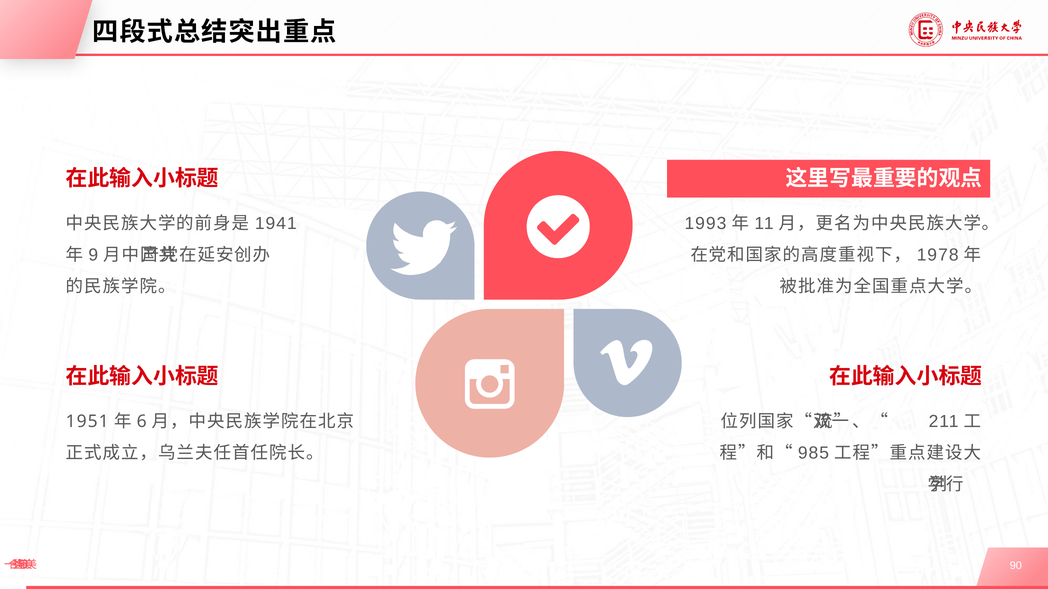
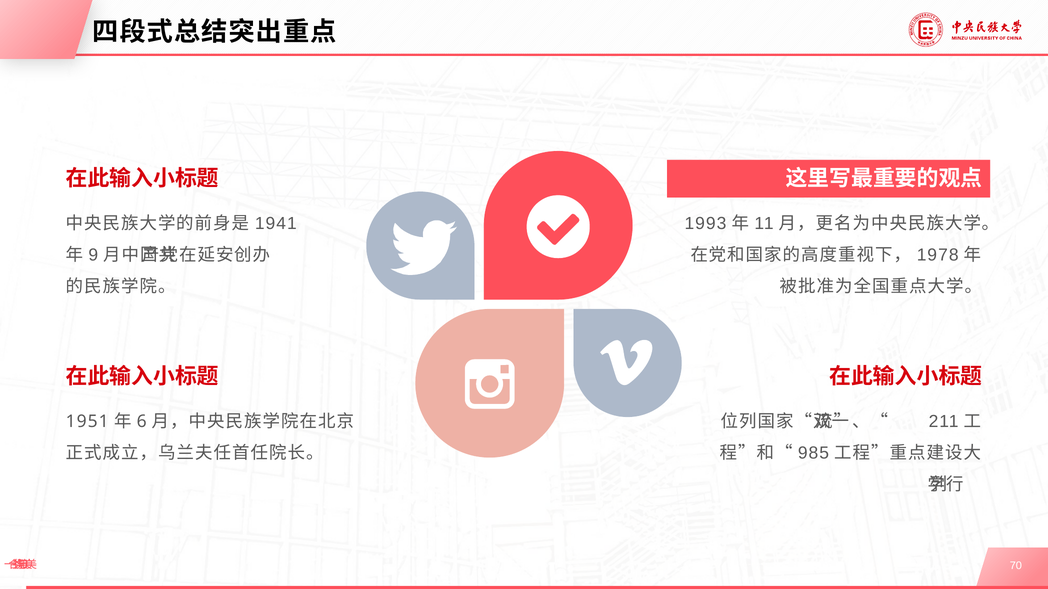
90: 90 -> 70
